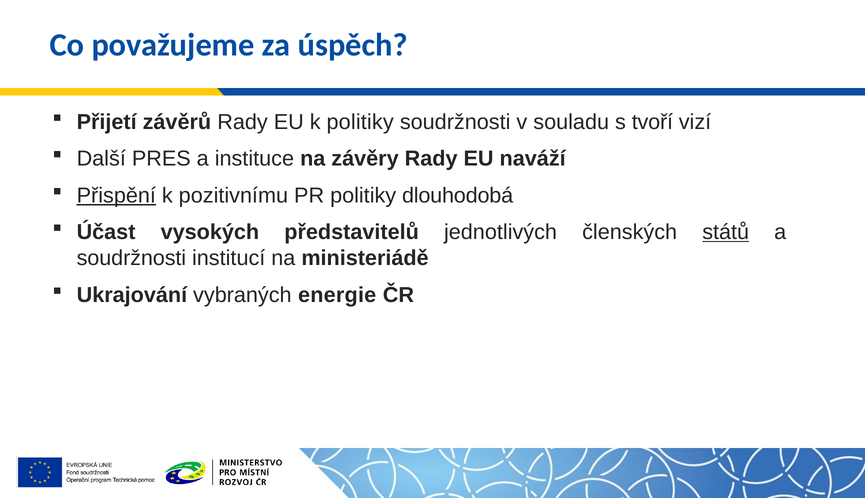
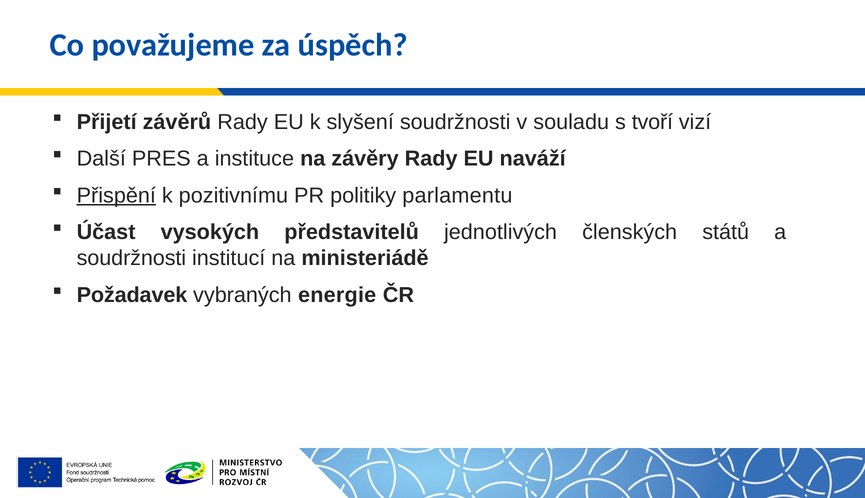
k politiky: politiky -> slyšení
dlouhodobá: dlouhodobá -> parlamentu
států underline: present -> none
Ukrajování: Ukrajování -> Požadavek
